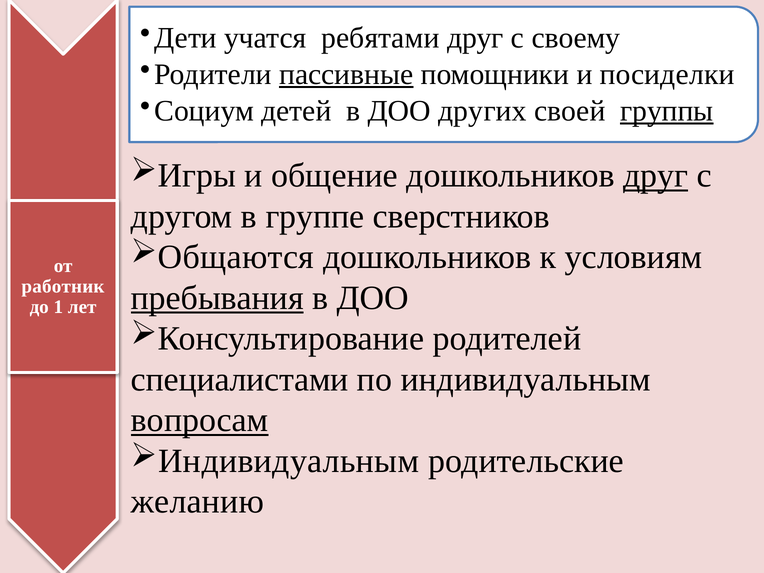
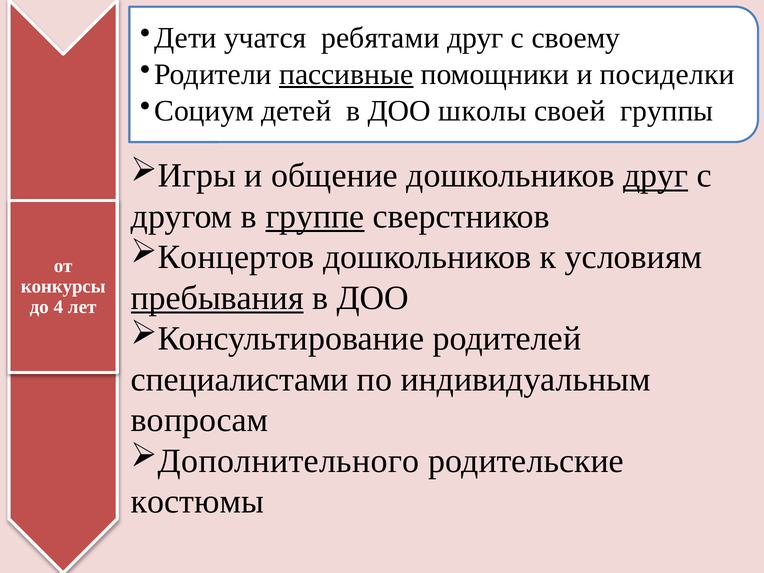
других: других -> школы
группы underline: present -> none
группе underline: none -> present
Общаются: Общаются -> Концертов
работник: работник -> конкурсы
1: 1 -> 4
вопросам underline: present -> none
Индивидуальным at (289, 461): Индивидуальным -> Дополнительного
желанию: желанию -> костюмы
